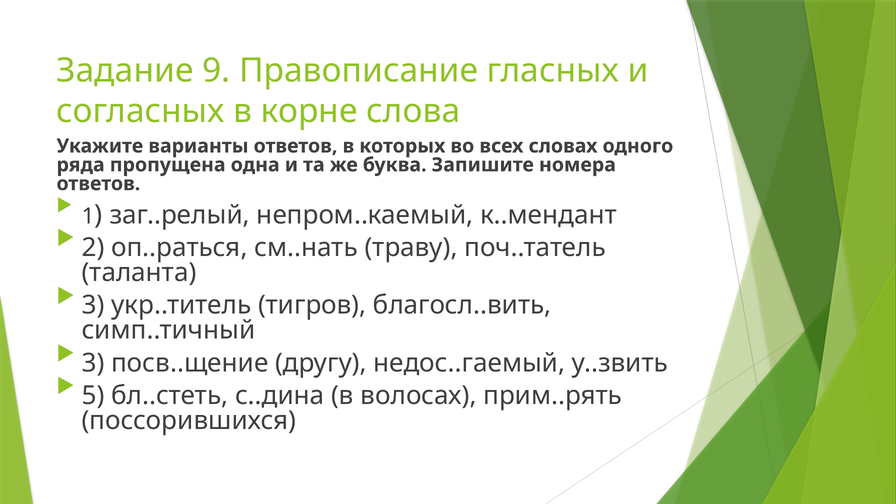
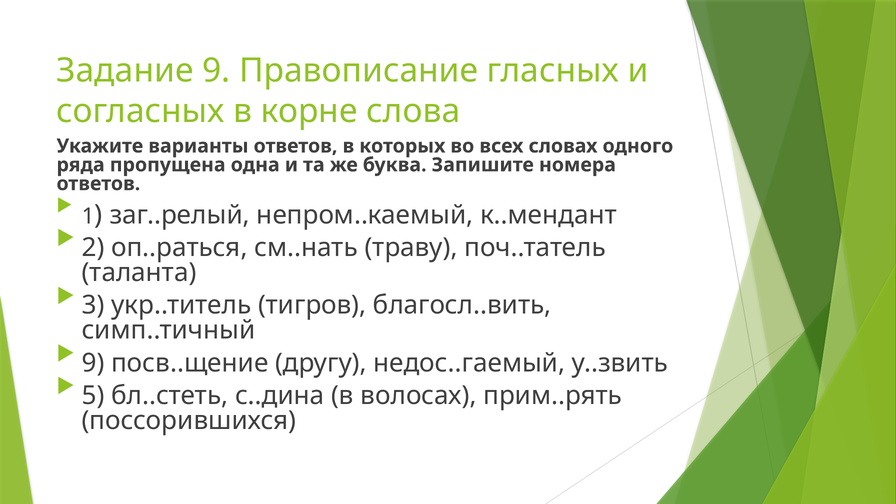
3 at (93, 363): 3 -> 9
